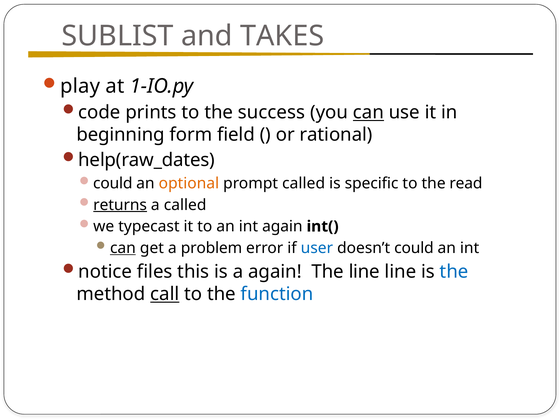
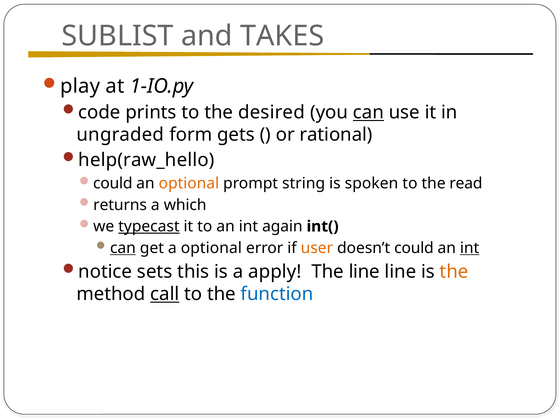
success: success -> desired
beginning: beginning -> ungraded
field: field -> gets
help(raw_dates: help(raw_dates -> help(raw_hello
prompt called: called -> string
specific: specific -> spoken
returns underline: present -> none
a called: called -> which
typecast underline: none -> present
a problem: problem -> optional
user colour: blue -> orange
int at (470, 248) underline: none -> present
files: files -> sets
a again: again -> apply
the at (454, 272) colour: blue -> orange
